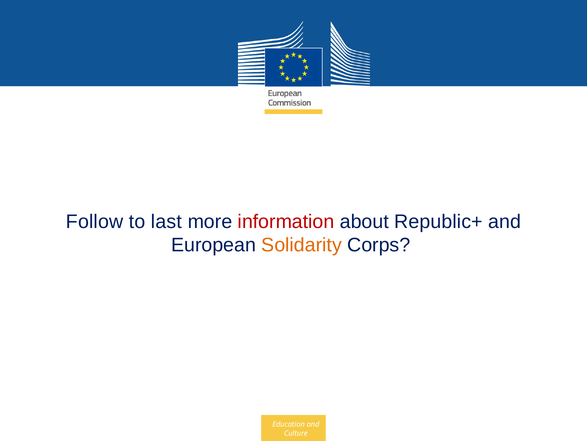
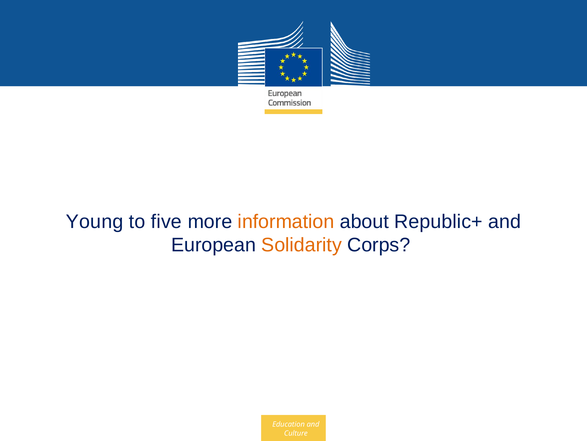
Follow: Follow -> Young
last: last -> five
information colour: red -> orange
